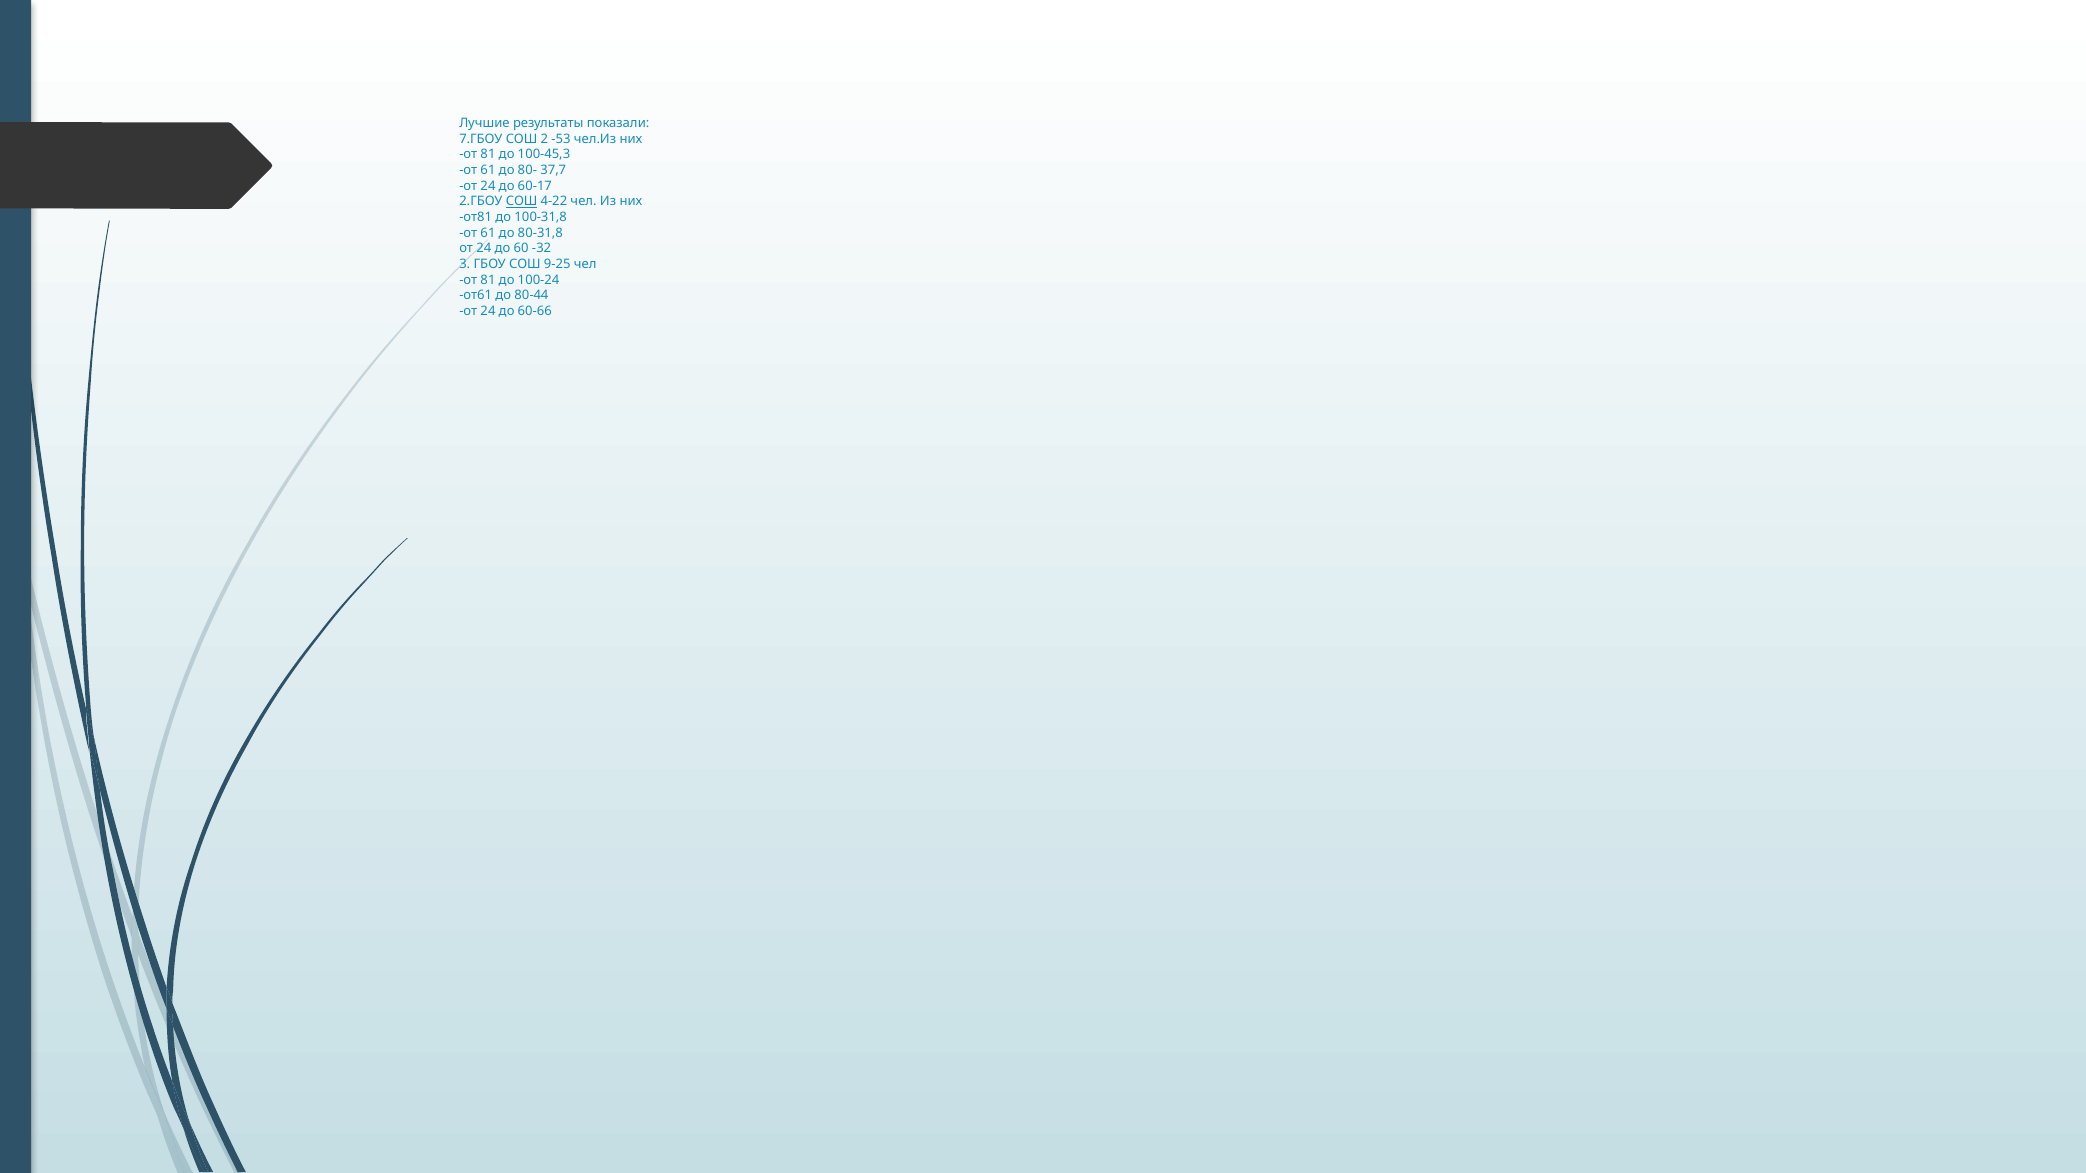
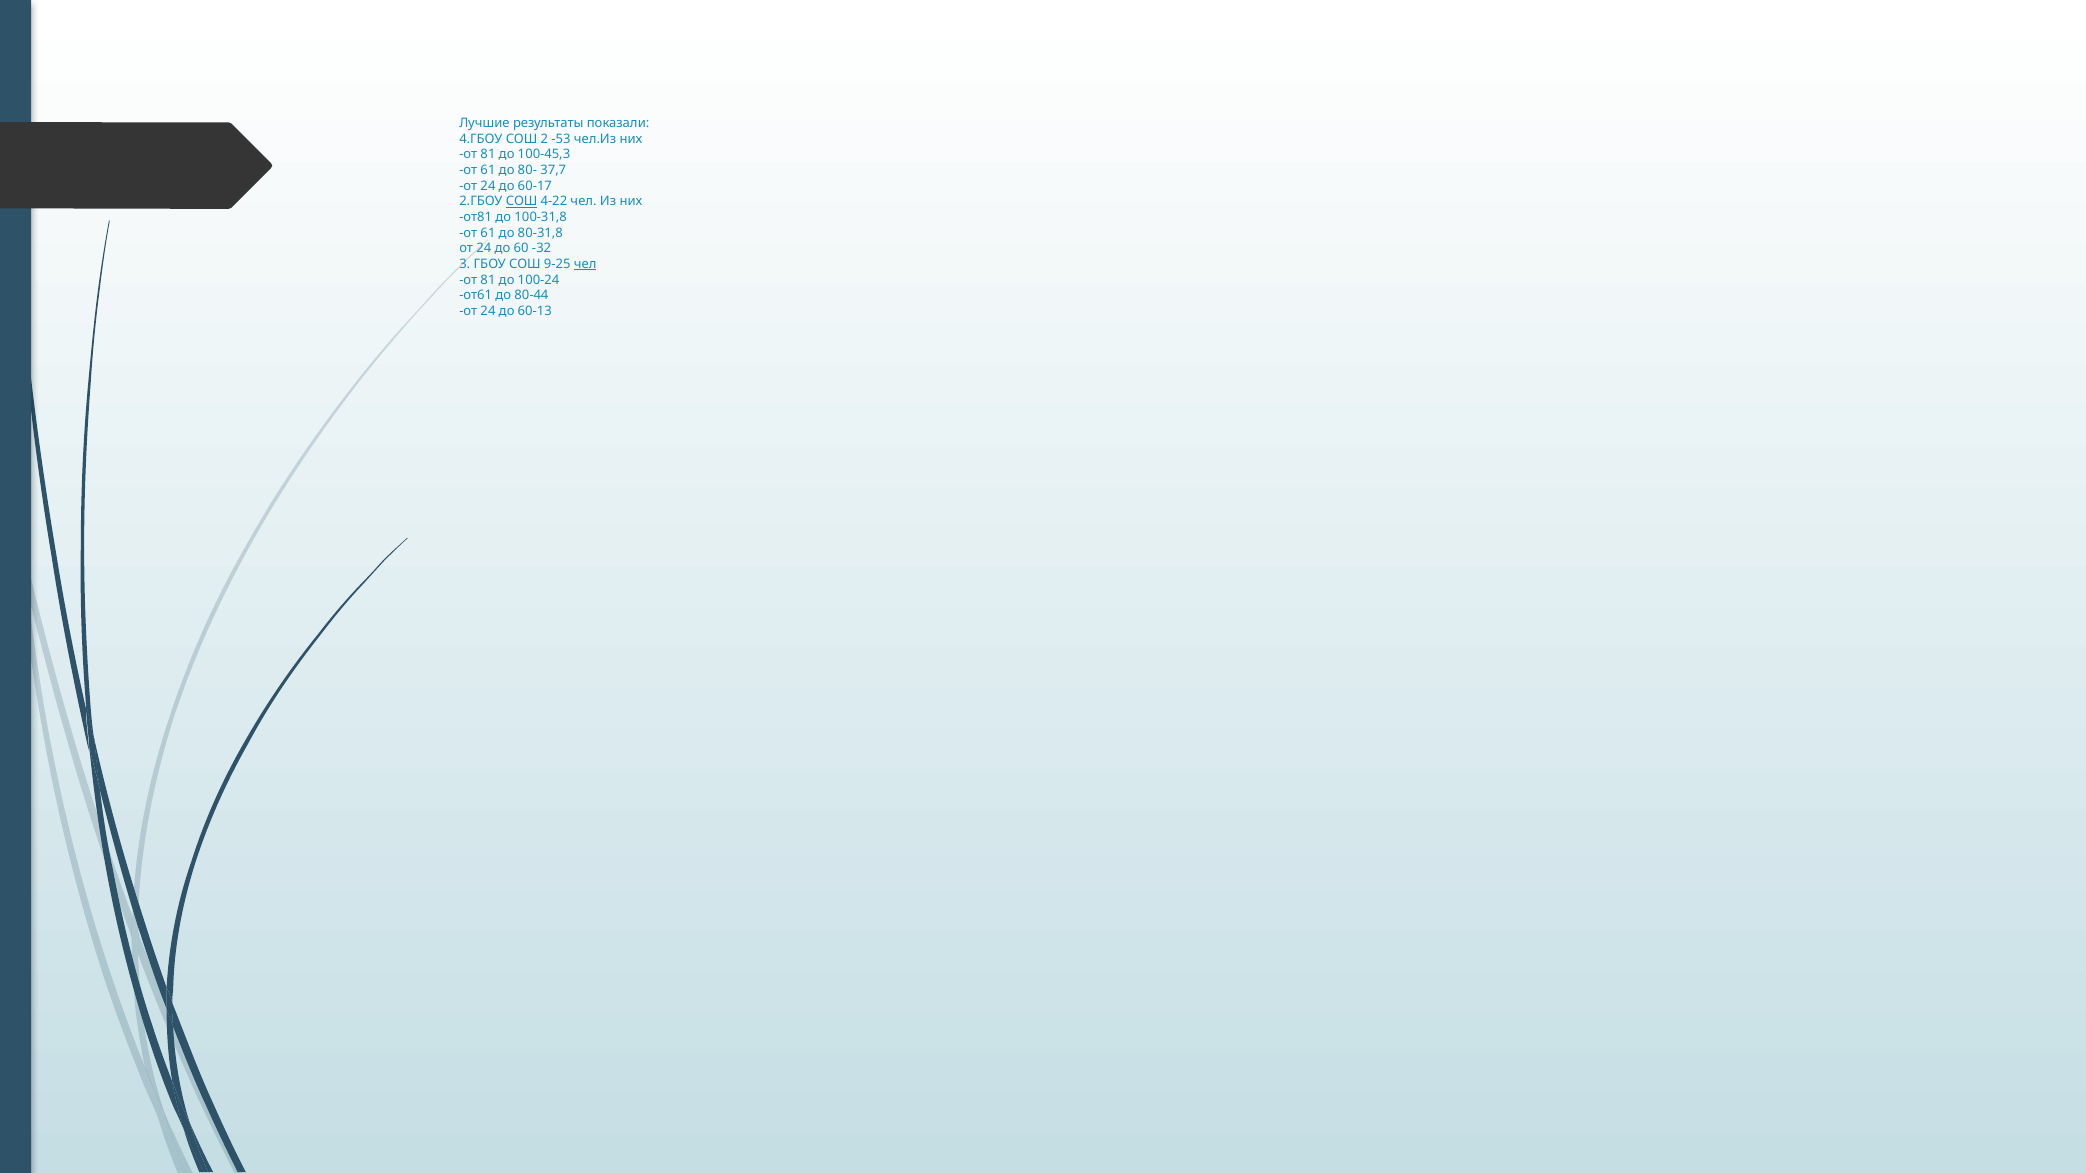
7.ГБОУ: 7.ГБОУ -> 4.ГБОУ
чел at (585, 264) underline: none -> present
60-66: 60-66 -> 60-13
